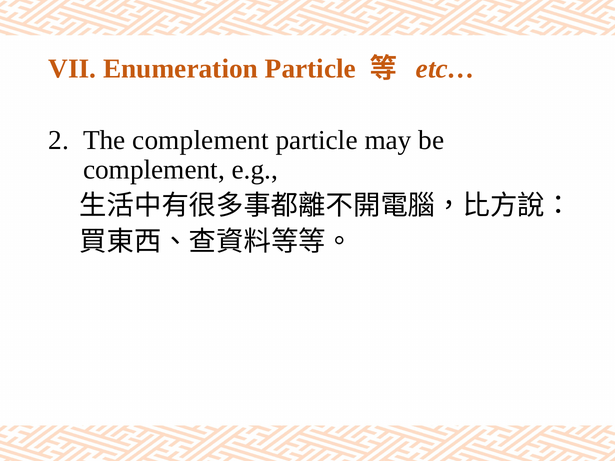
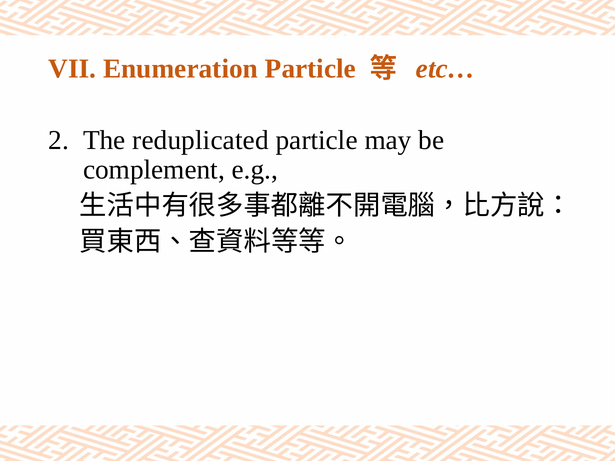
The complement: complement -> reduplicated
